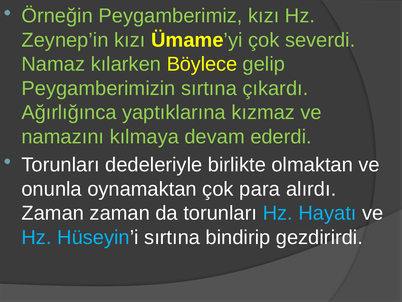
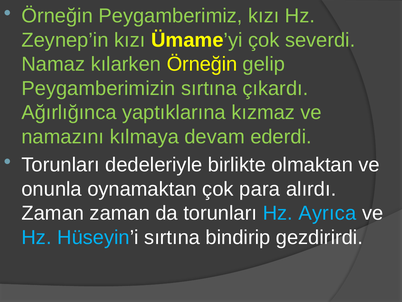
kılarken Böylece: Böylece -> Örneğin
Hayatı: Hayatı -> Ayrıca
